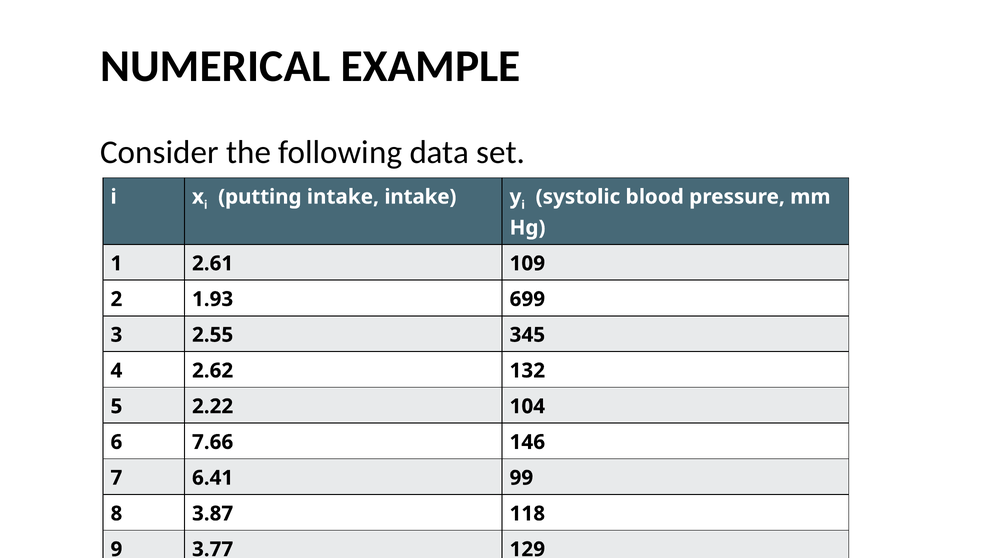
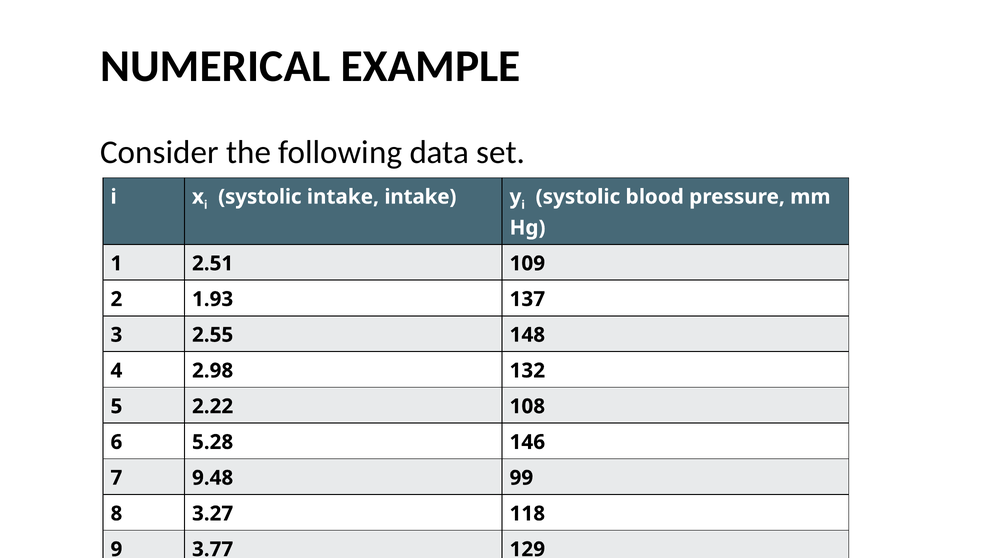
putting at (260, 197): putting -> systolic
2.61: 2.61 -> 2.51
699: 699 -> 137
345: 345 -> 148
2.62: 2.62 -> 2.98
104: 104 -> 108
7.66: 7.66 -> 5.28
6.41: 6.41 -> 9.48
3.87: 3.87 -> 3.27
